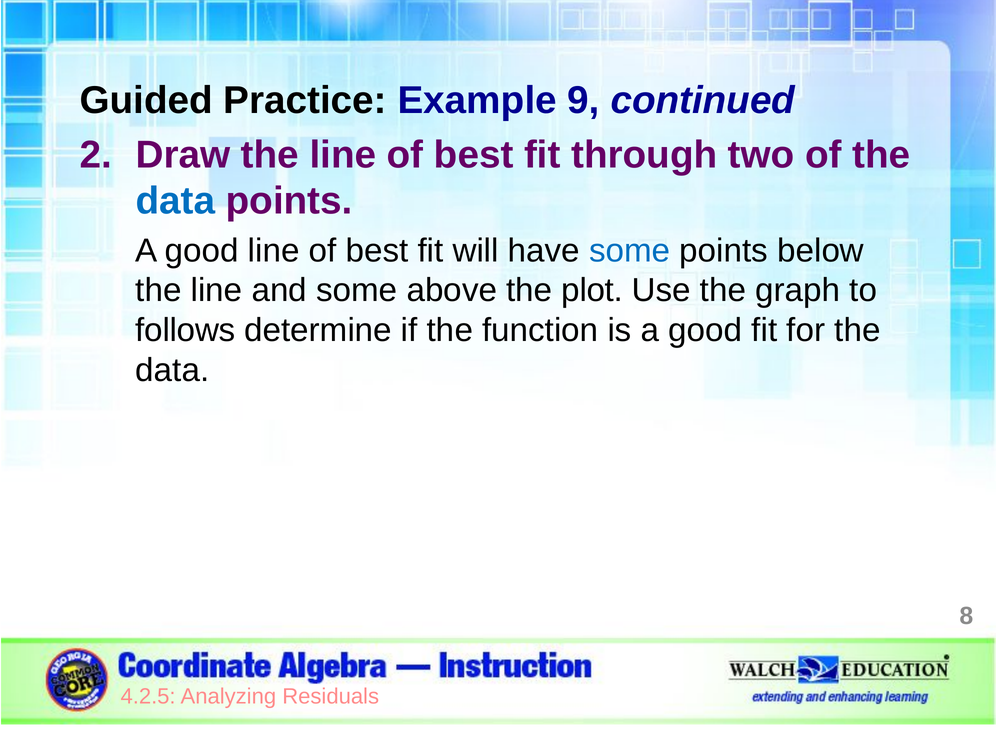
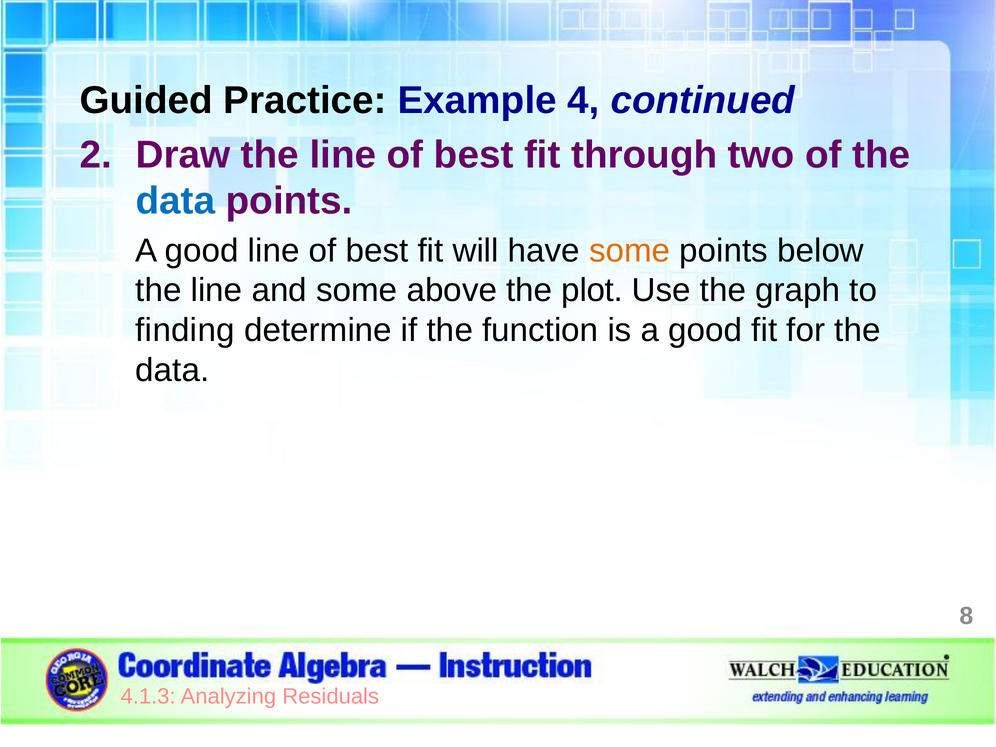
9: 9 -> 4
some at (630, 251) colour: blue -> orange
follows: follows -> finding
4.2.5: 4.2.5 -> 4.1.3
